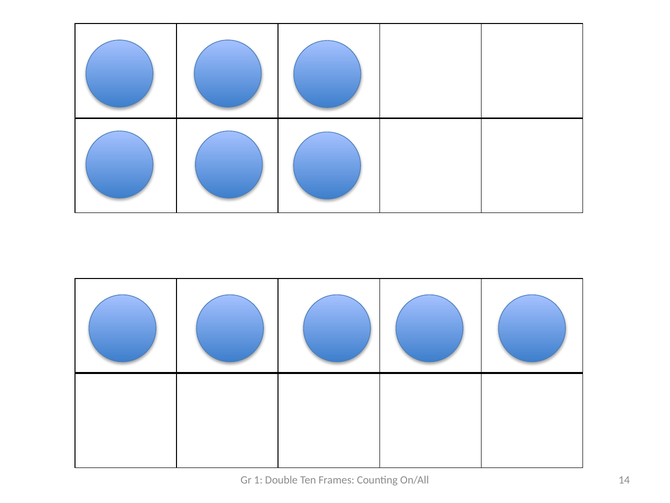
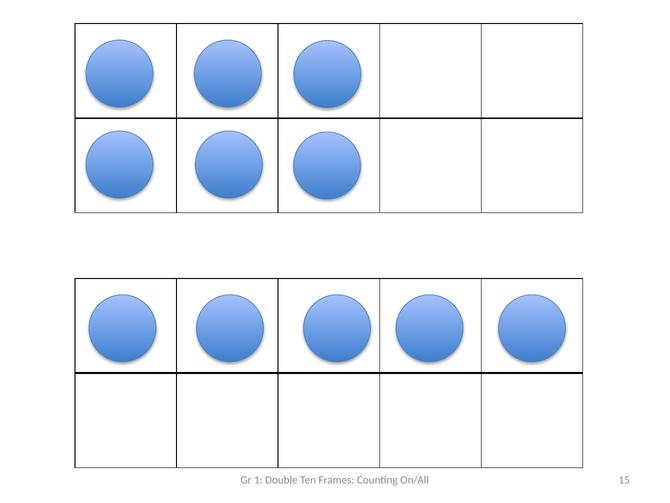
14: 14 -> 15
